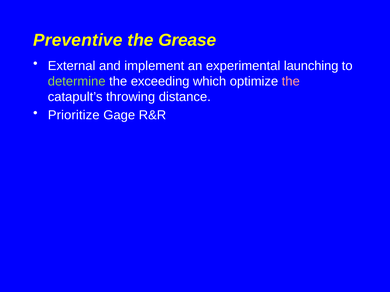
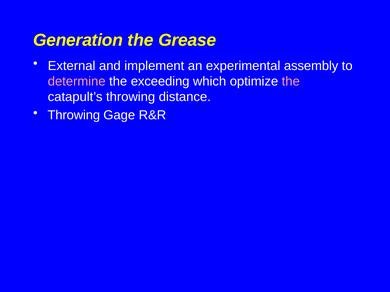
Preventive: Preventive -> Generation
launching: launching -> assembly
determine colour: light green -> pink
Prioritize at (74, 115): Prioritize -> Throwing
